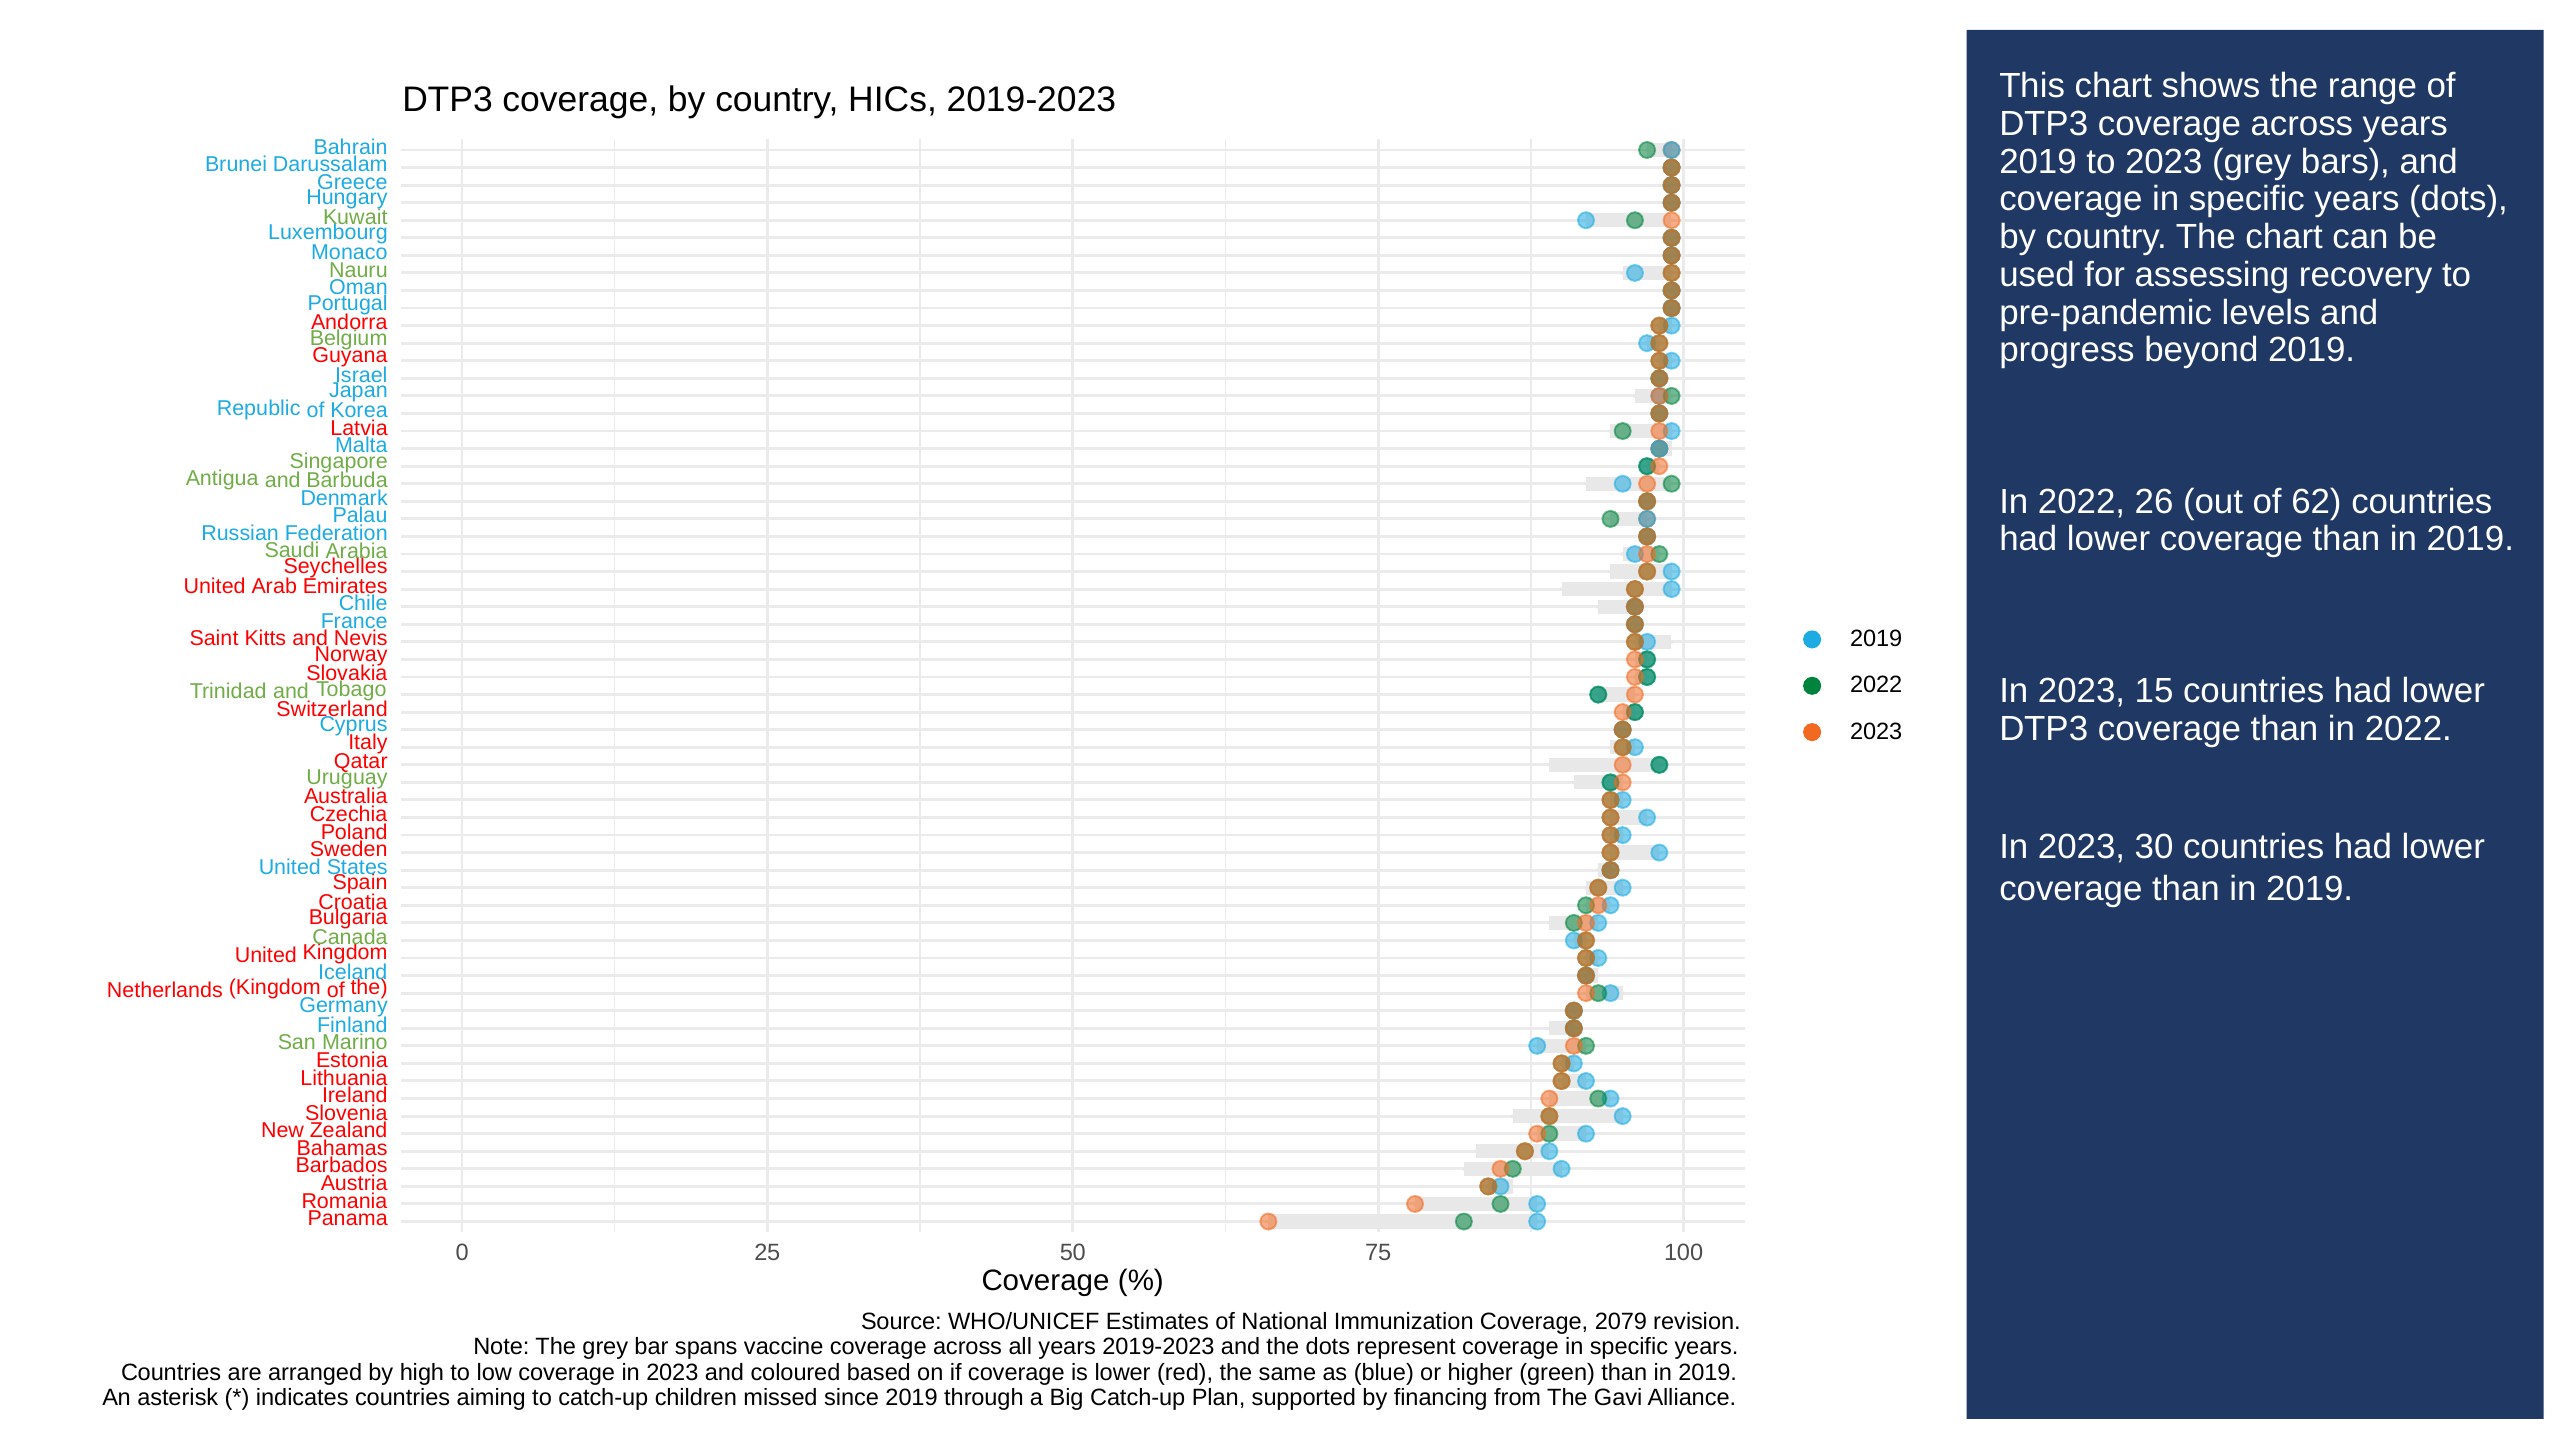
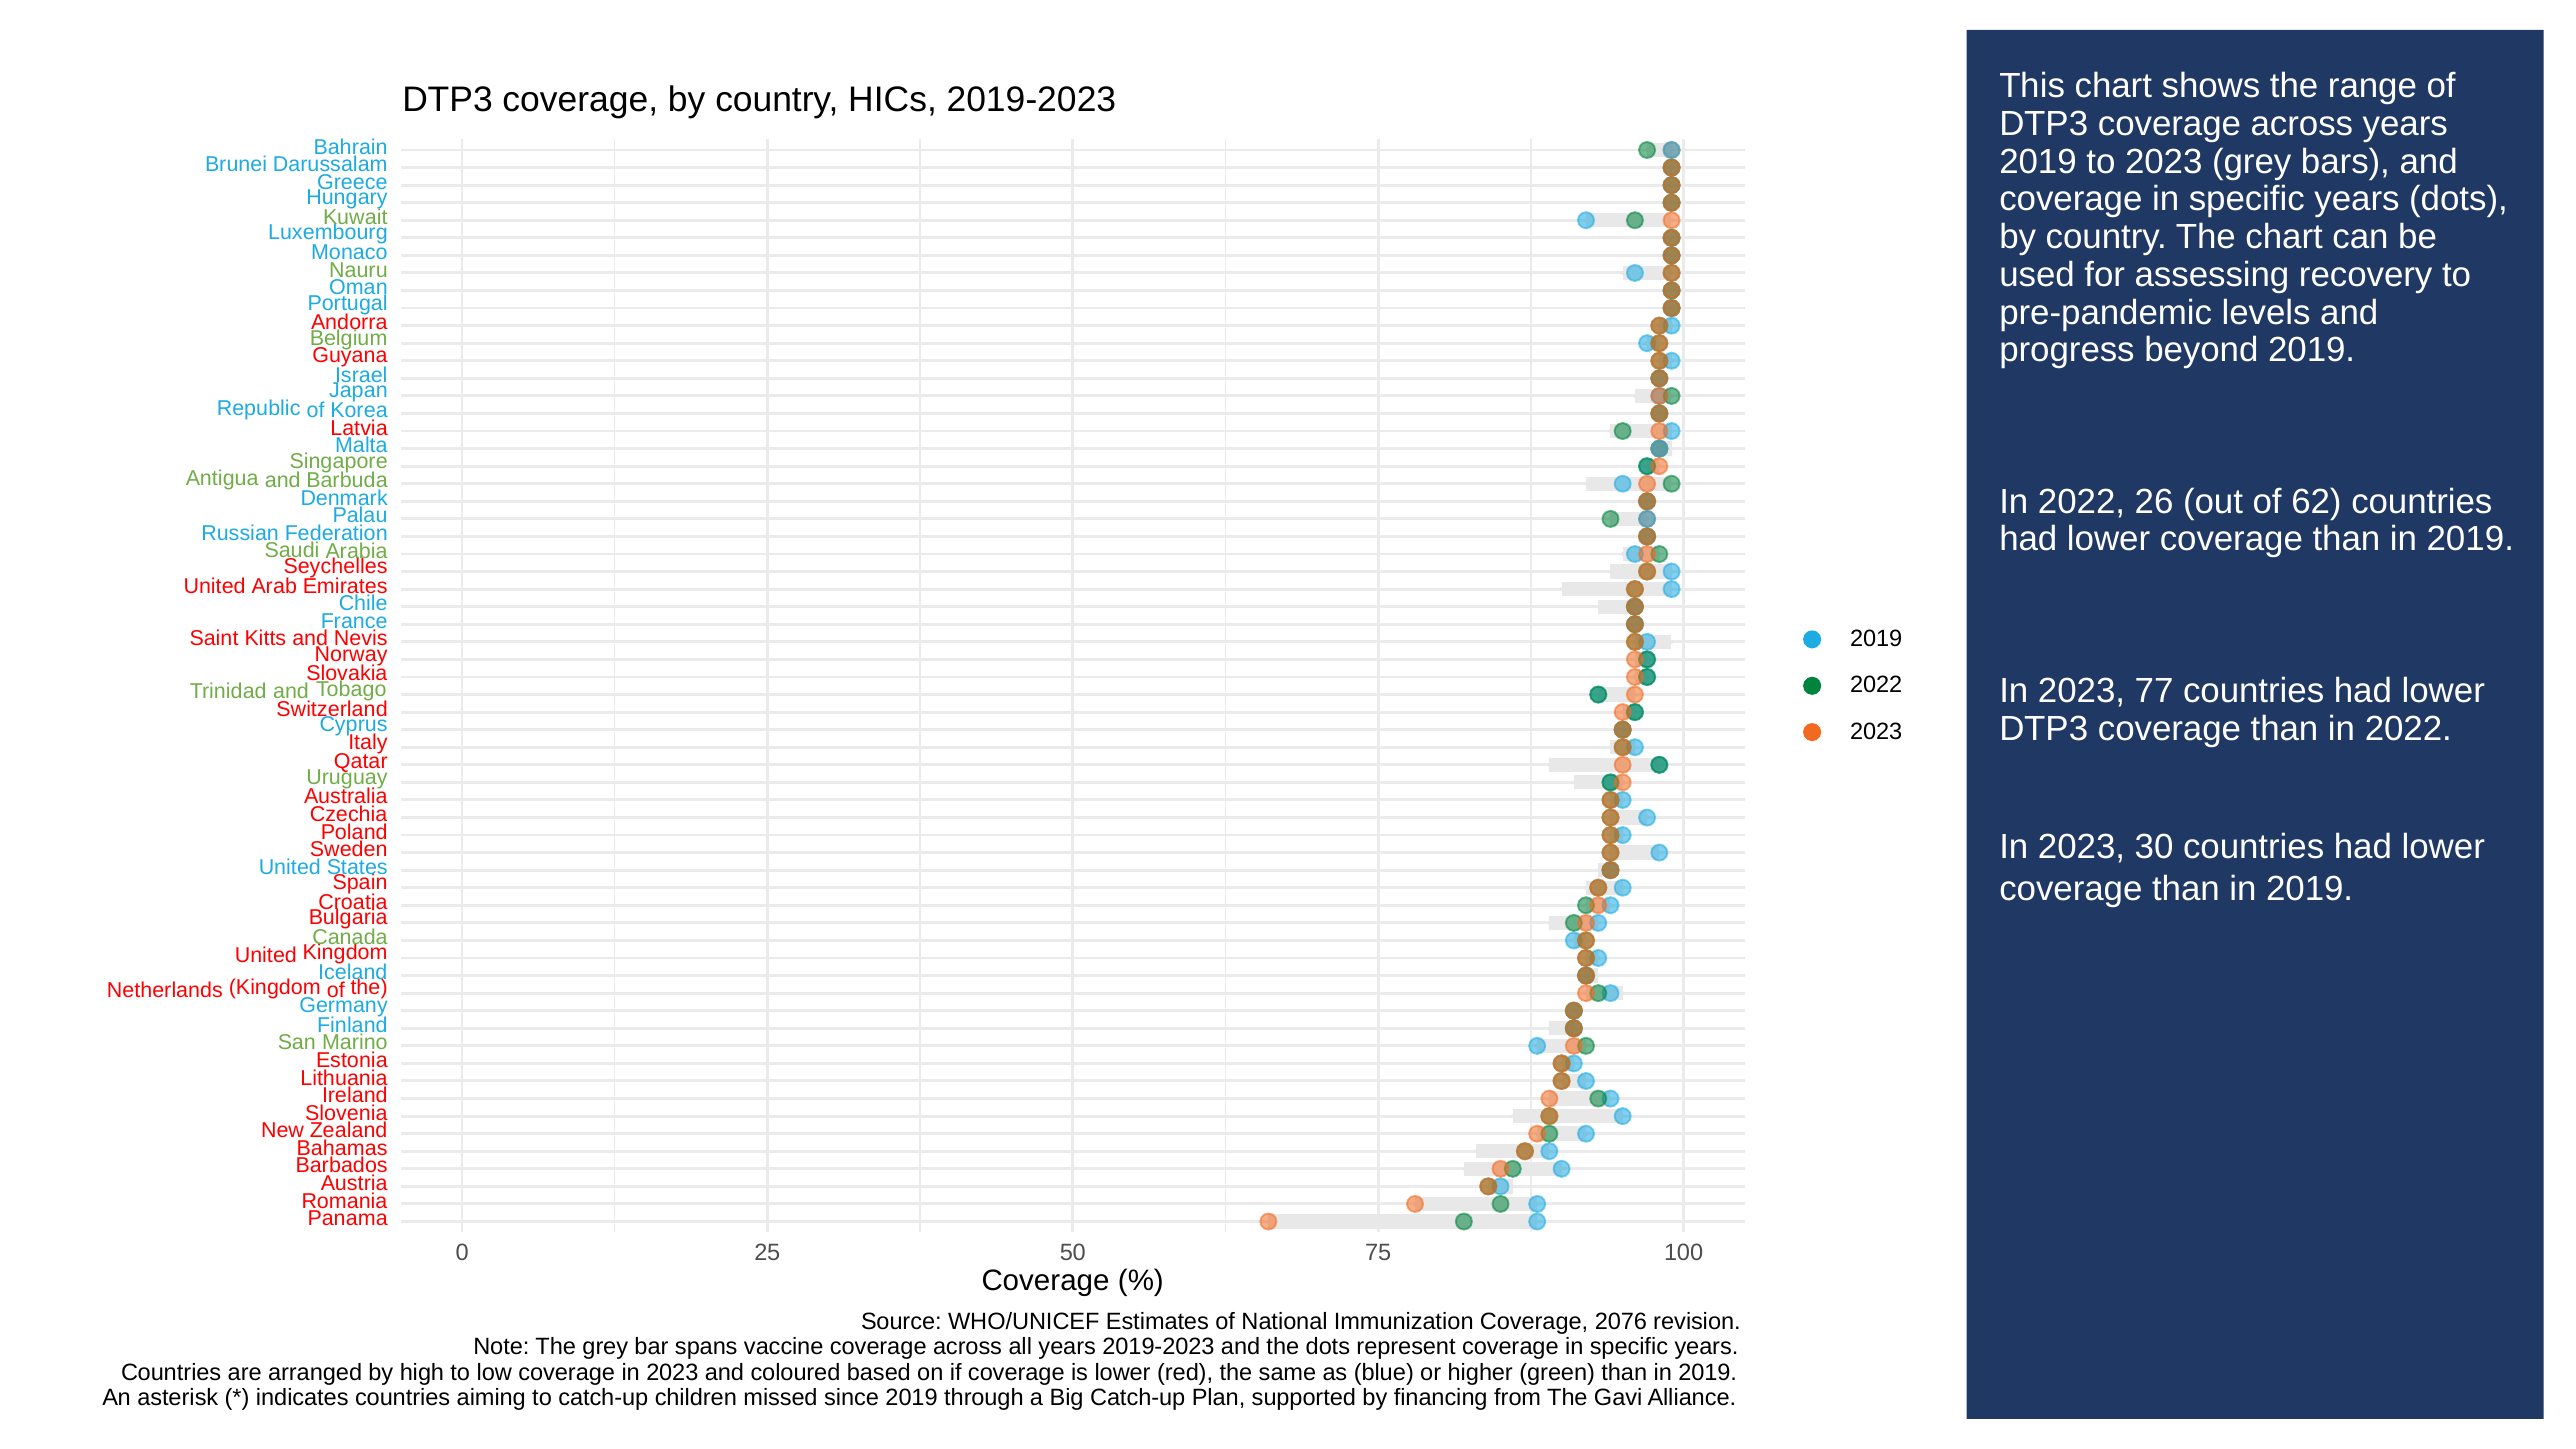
15: 15 -> 77
2079: 2079 -> 2076
